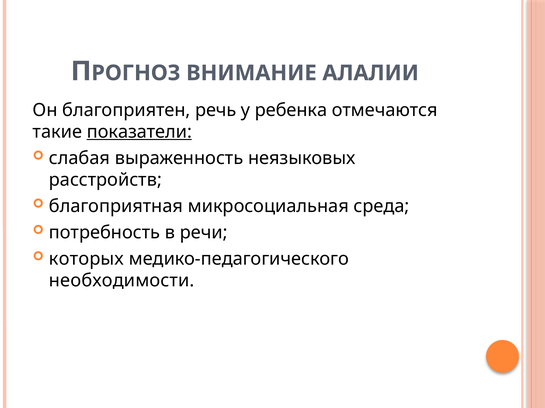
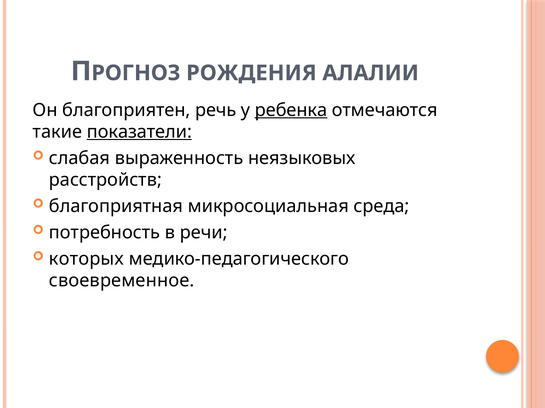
ВНИМАНИЕ: ВНИМАНИЕ -> РОЖДЕНИЯ
ребенка underline: none -> present
необходимости: необходимости -> своевременное
